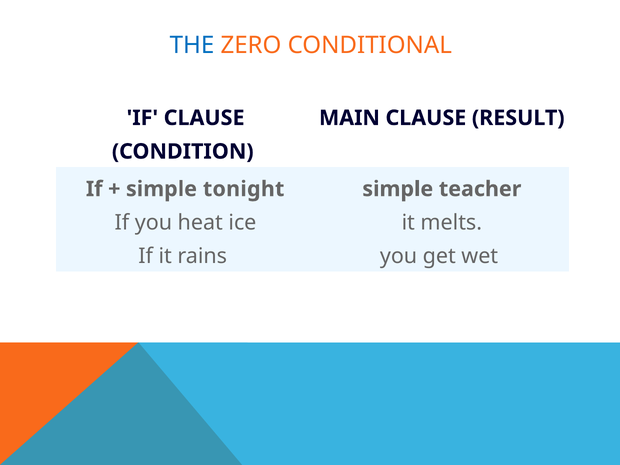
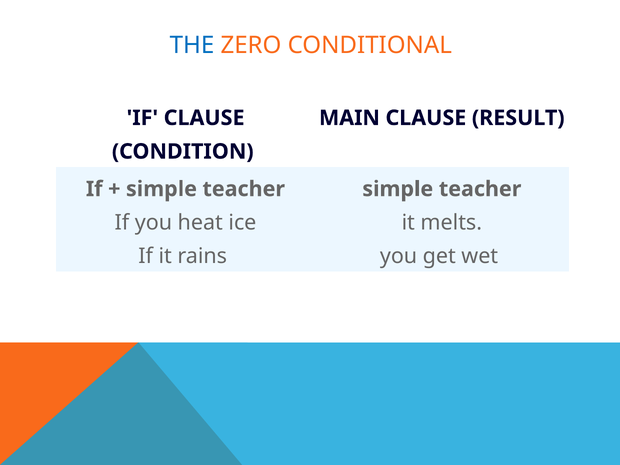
tonight at (244, 189): tonight -> teacher
